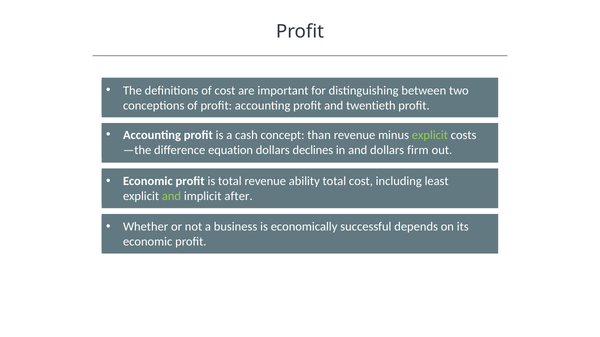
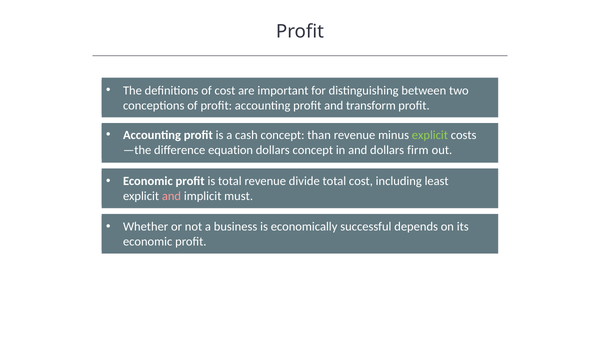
twentieth: twentieth -> transform
dollars declines: declines -> concept
ability: ability -> divide
and at (171, 197) colour: light green -> pink
after: after -> must
